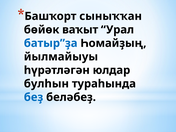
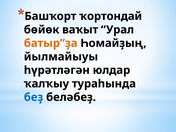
сыныҡҡан: сыныҡҡан -> ҡортондай
батыр”ҙа colour: blue -> orange
булһын: булһын -> ҡалҡыу
